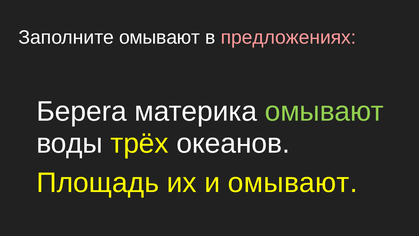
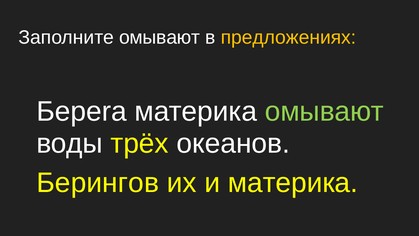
предложениях colour: pink -> yellow
Площадь: Площадь -> Берингов
и омывают: омывают -> материка
